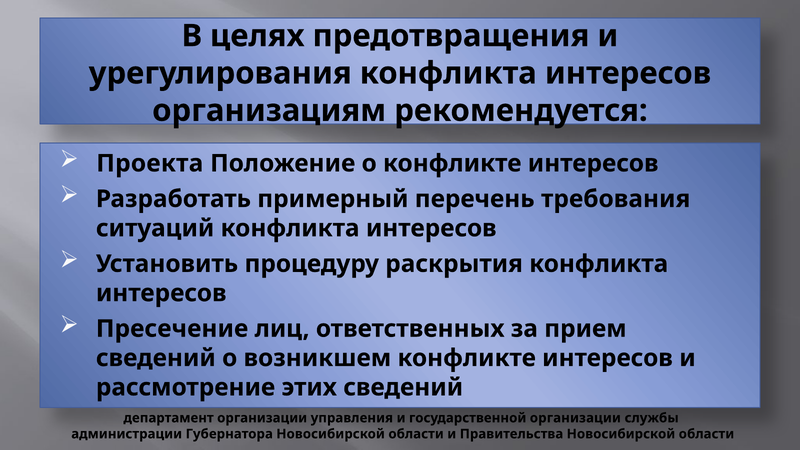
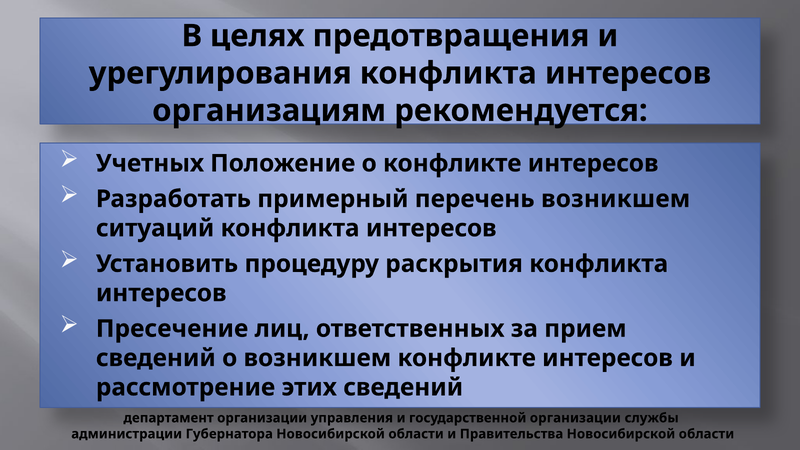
Проекта: Проекта -> Учетных
перечень требования: требования -> возникшем
